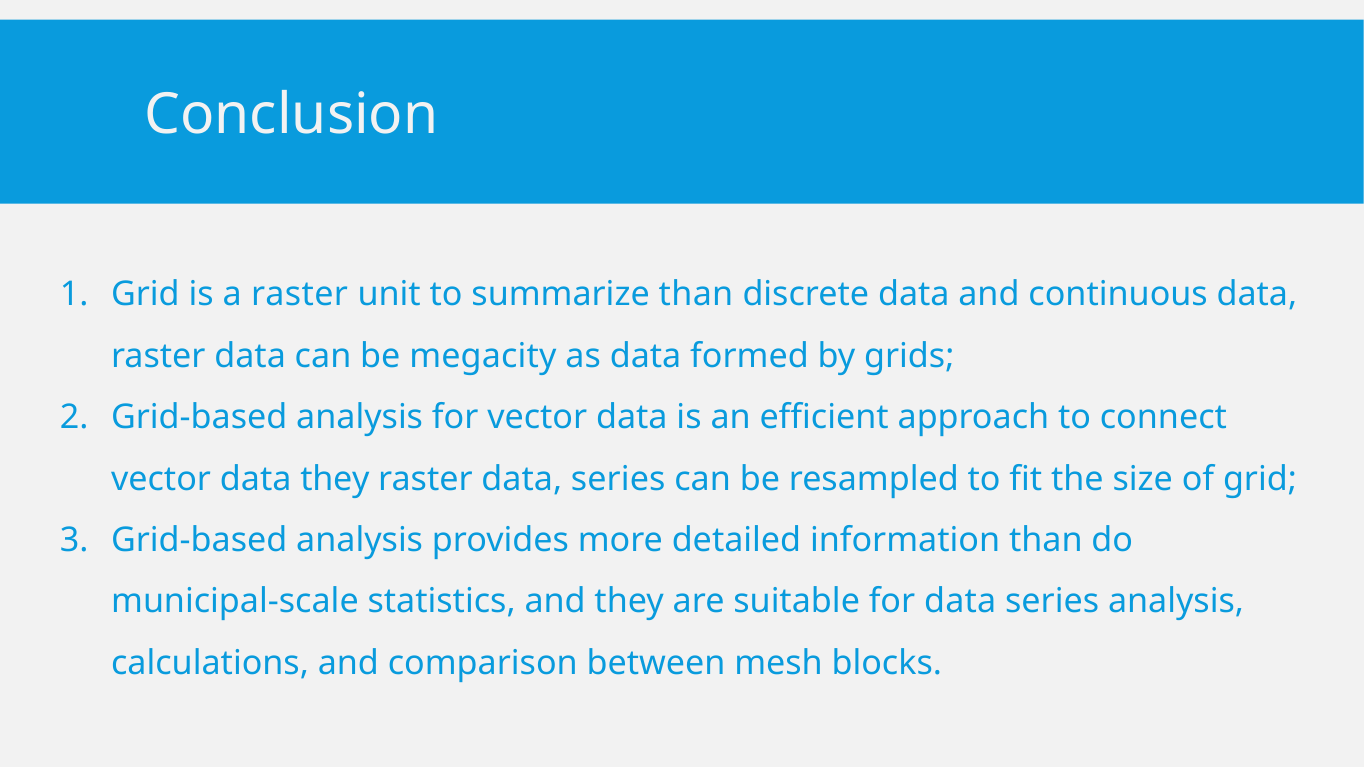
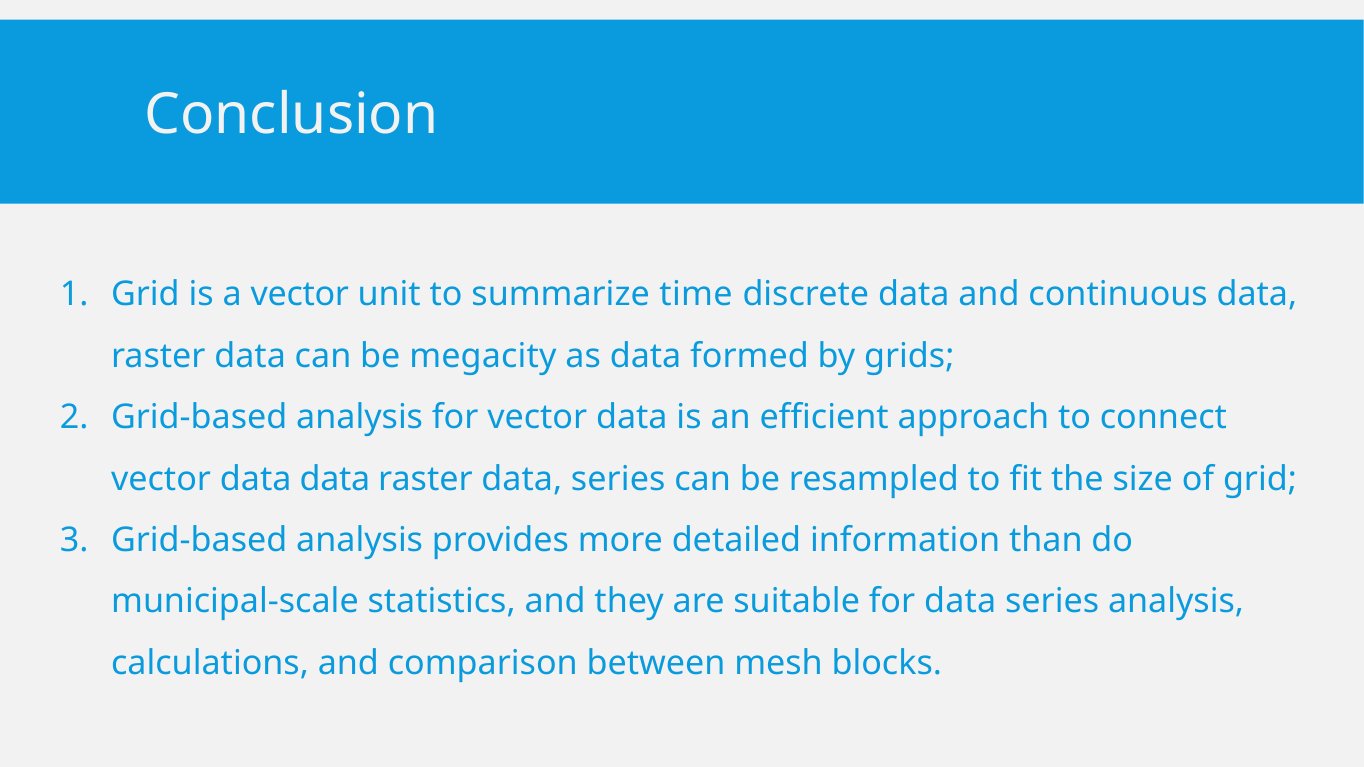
a raster: raster -> vector
summarize than: than -> time
data they: they -> data
